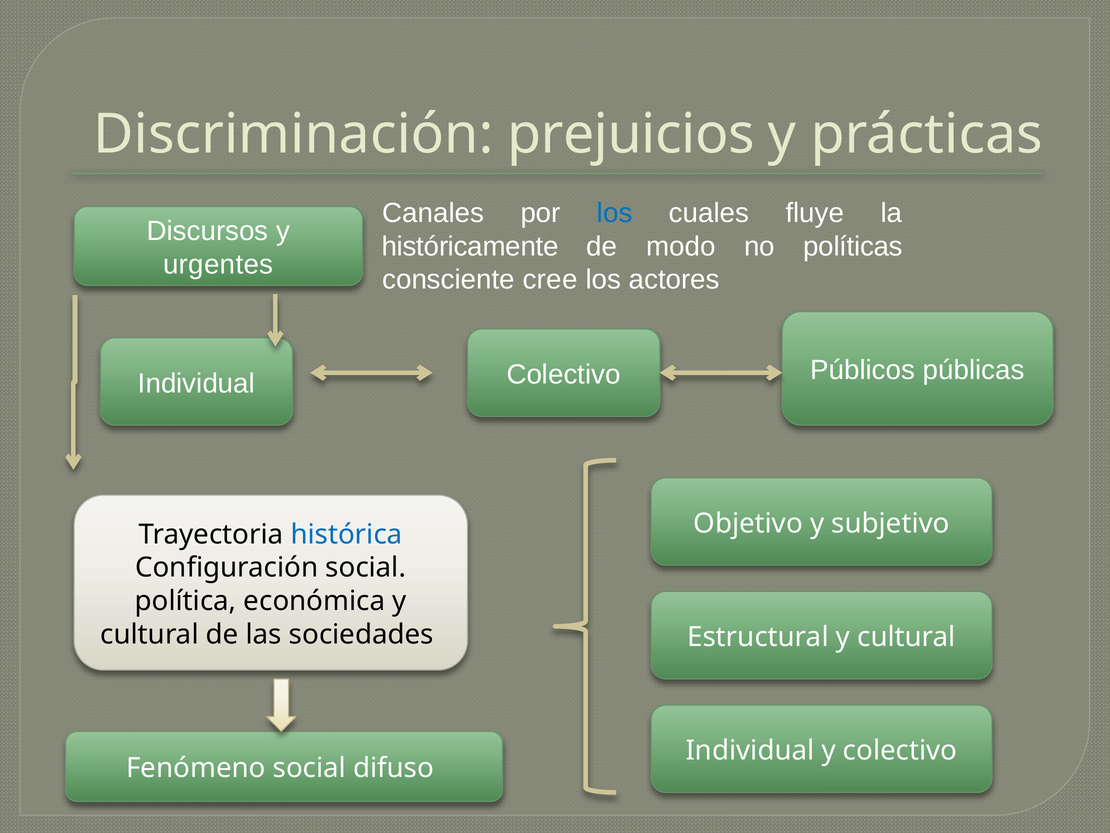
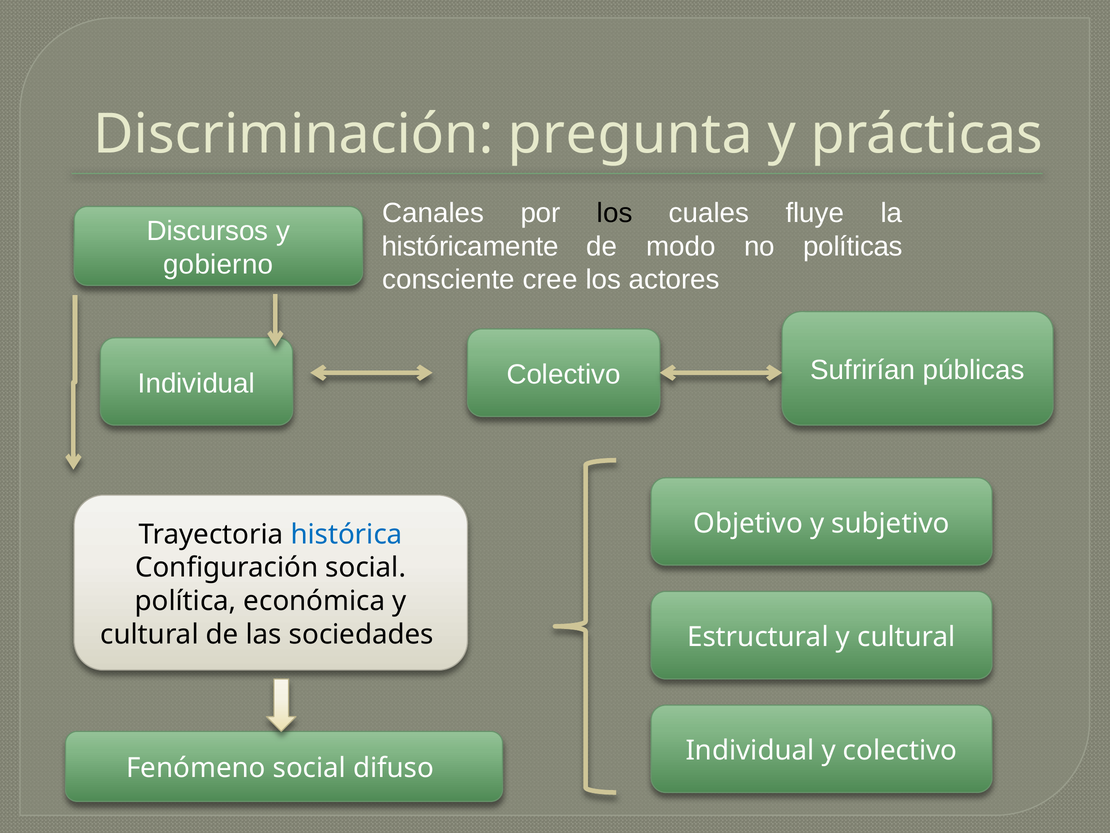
prejuicios: prejuicios -> pregunta
los at (615, 213) colour: blue -> black
urgentes: urgentes -> gobierno
Públicos: Públicos -> Sufrirían
